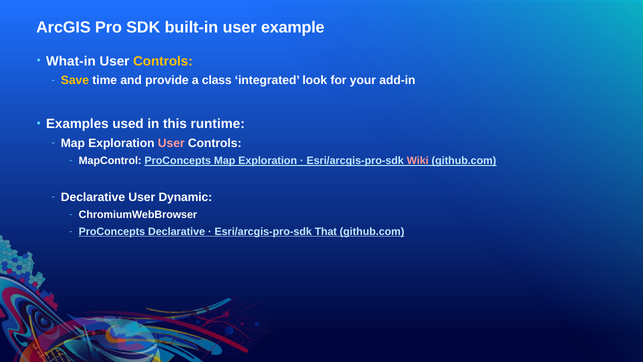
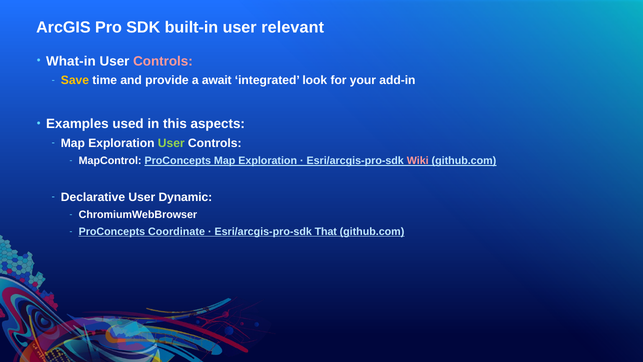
example: example -> relevant
Controls at (163, 61) colour: yellow -> pink
class: class -> await
runtime: runtime -> aspects
User at (171, 143) colour: pink -> light green
ProConcepts Declarative: Declarative -> Coordinate
